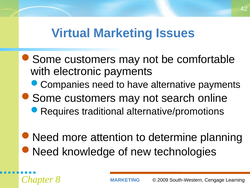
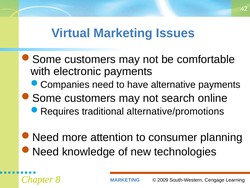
determine: determine -> consumer
